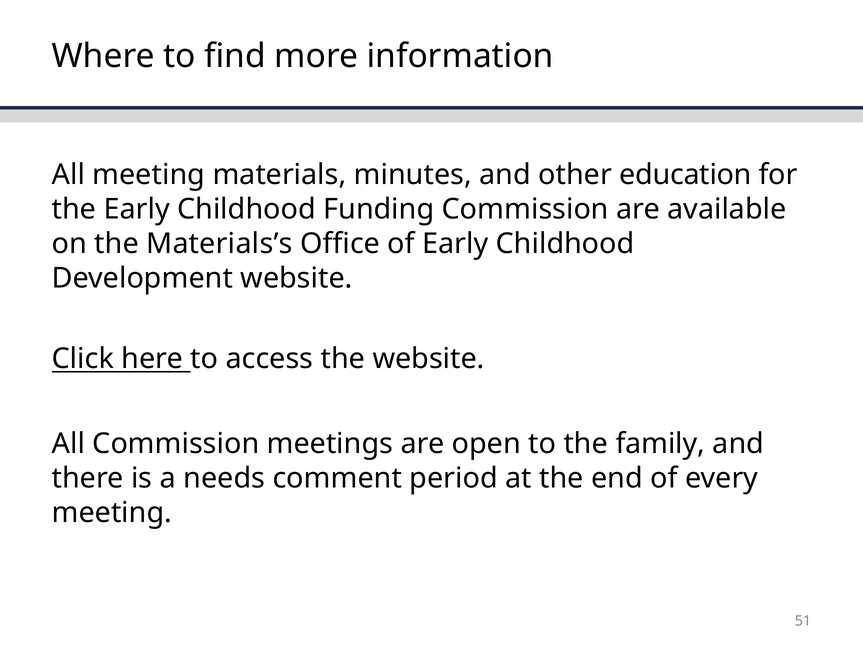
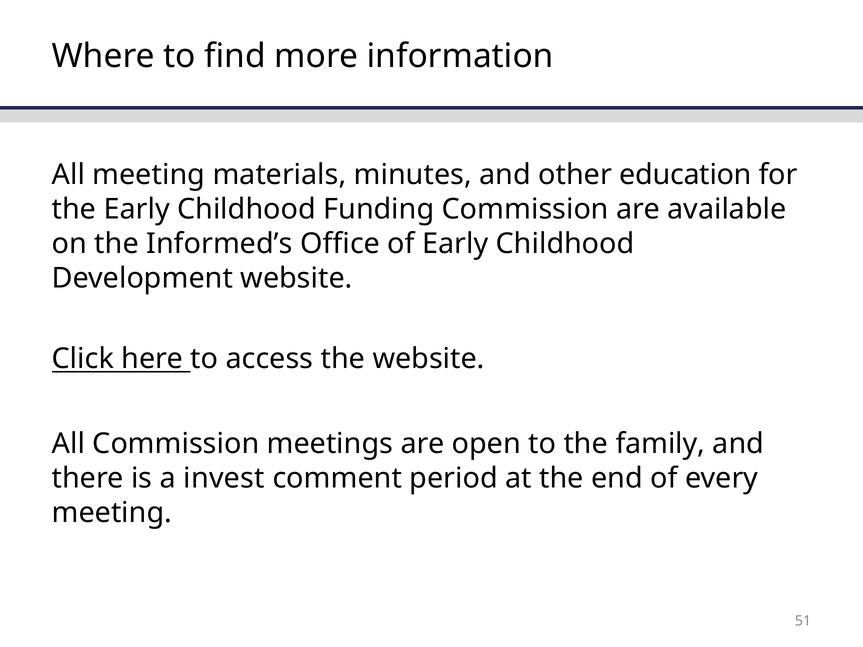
Materials’s: Materials’s -> Informed’s
needs: needs -> invest
